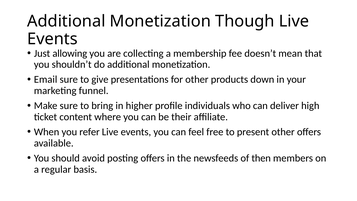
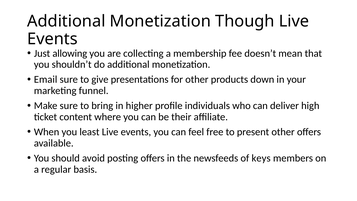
refer: refer -> least
then: then -> keys
